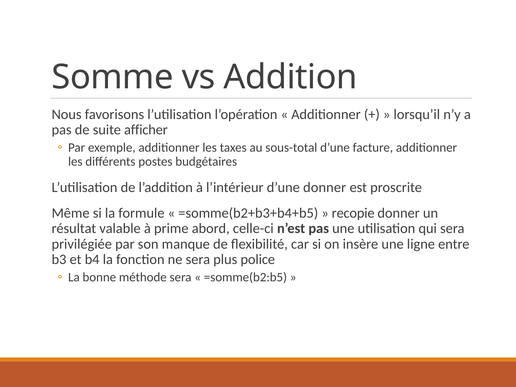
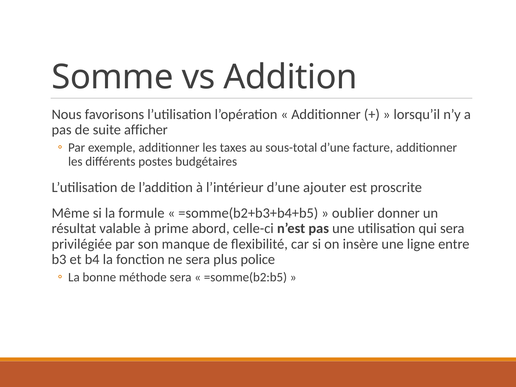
d’une donner: donner -> ajouter
recopie: recopie -> oublier
